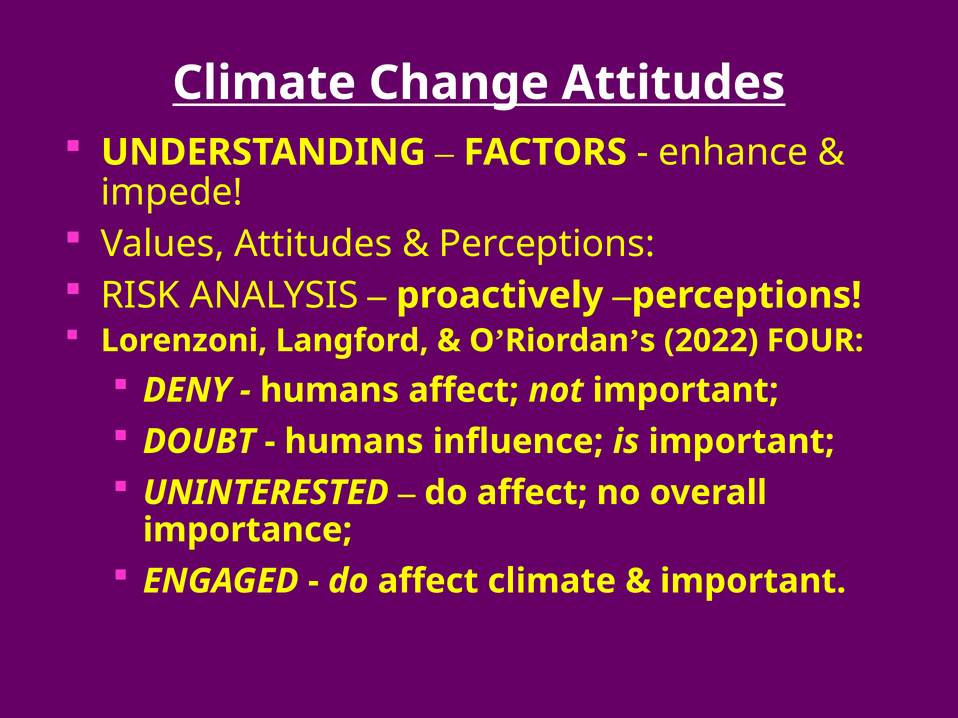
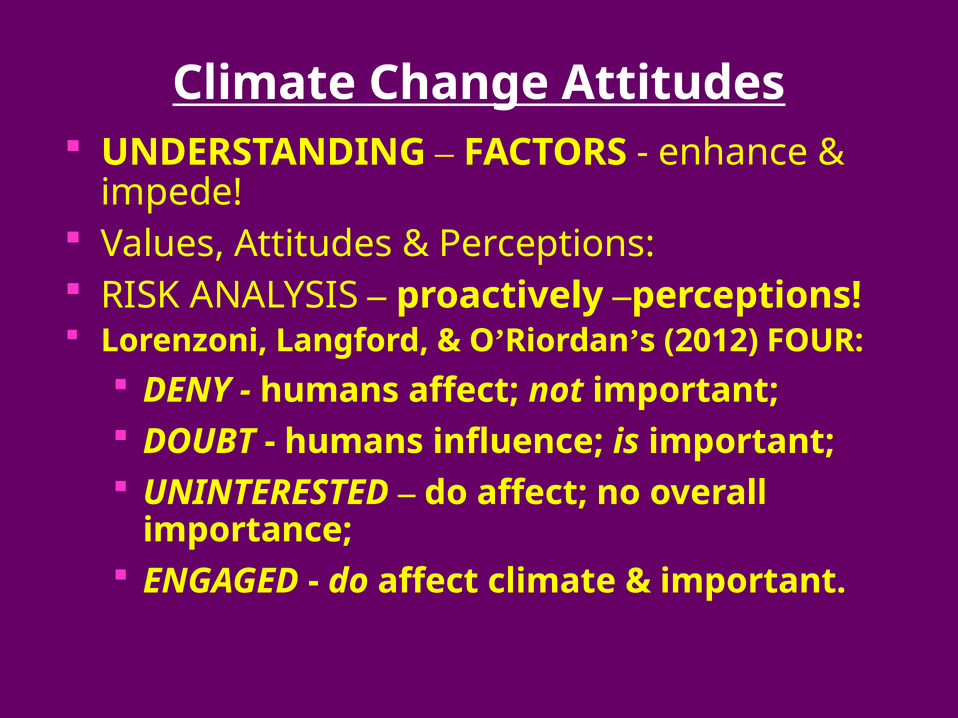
2022: 2022 -> 2012
